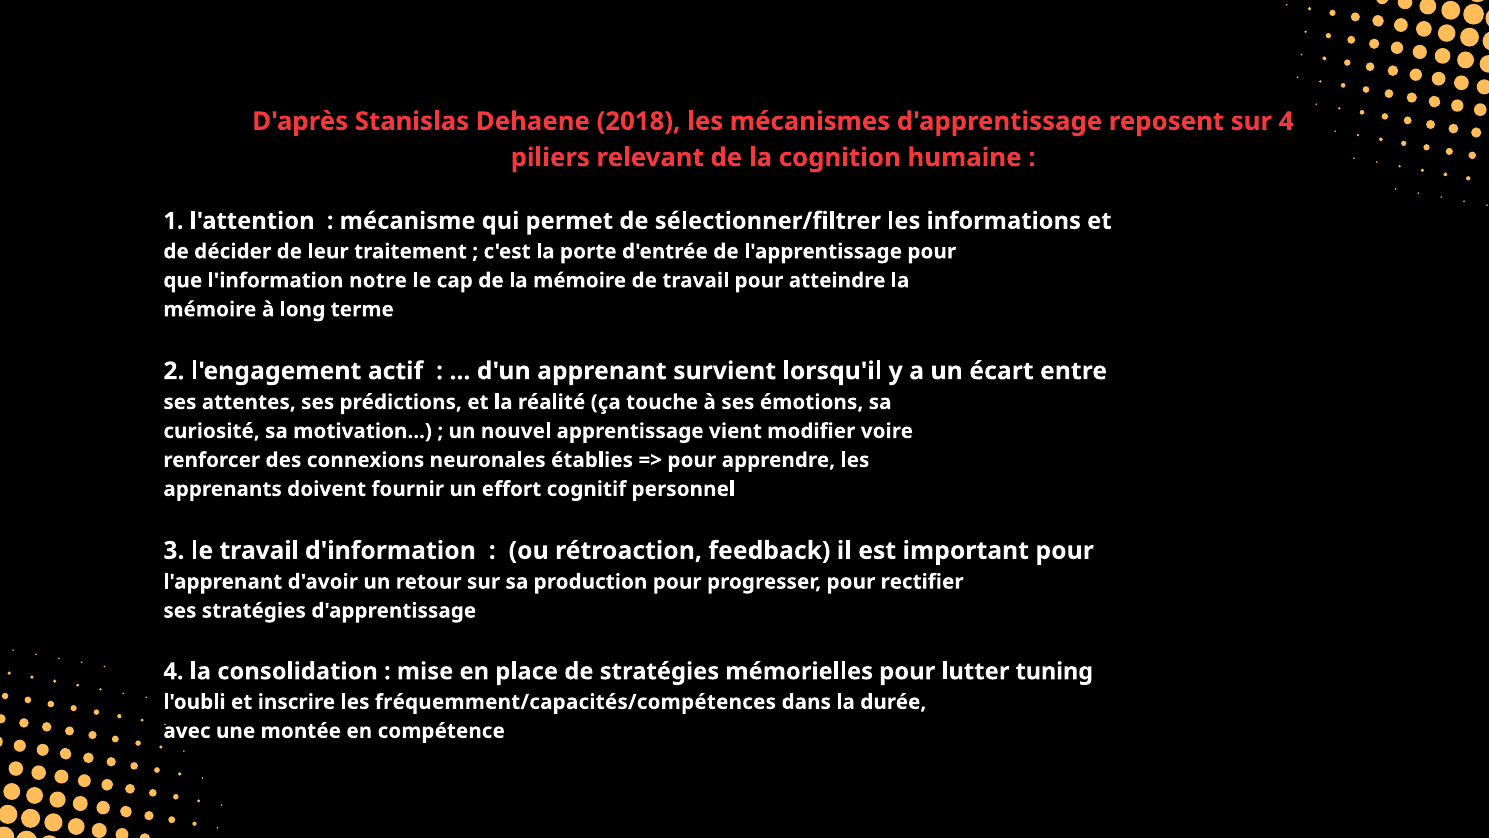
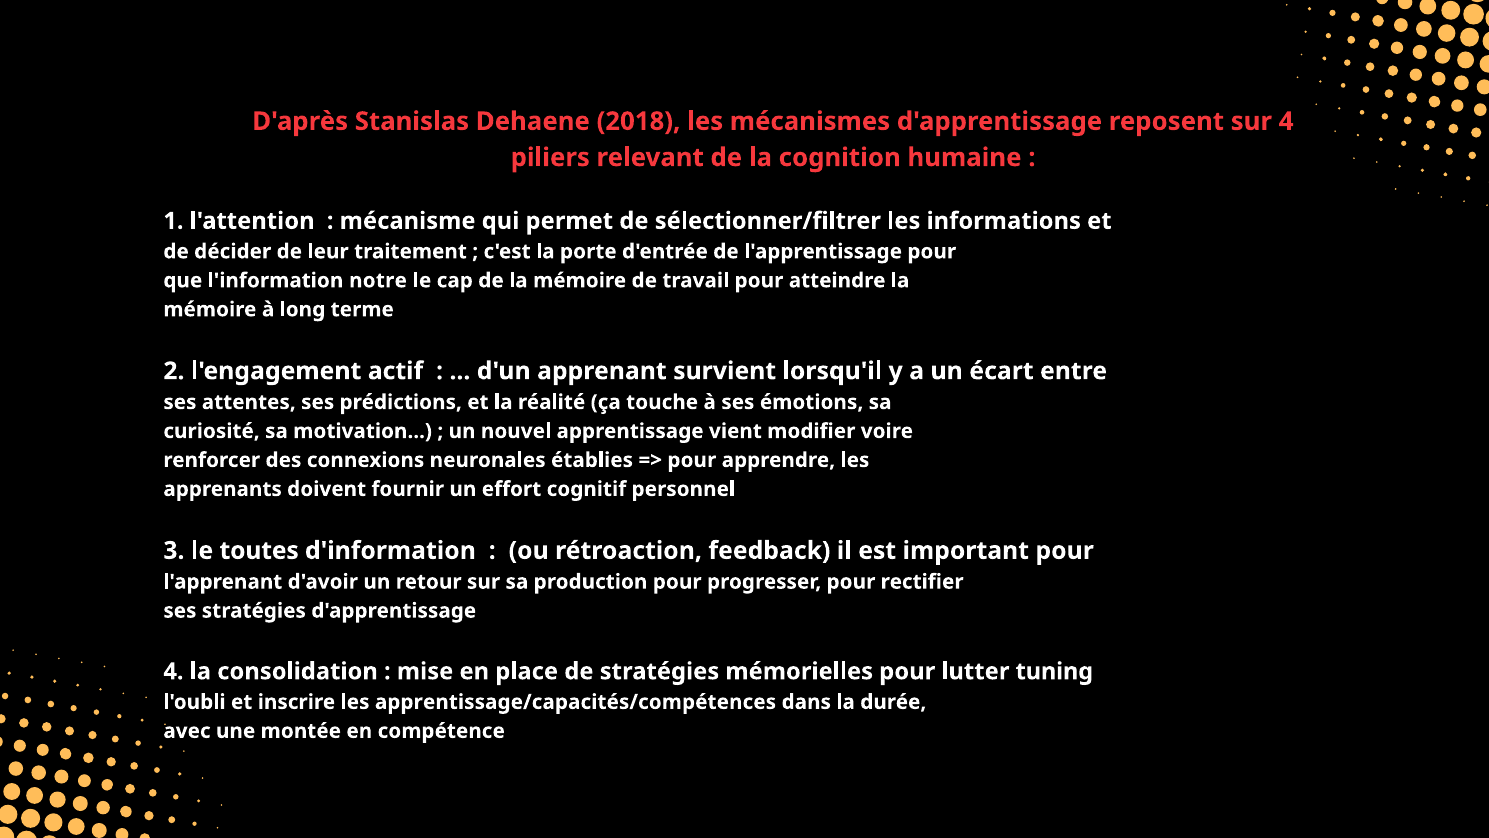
le travail: travail -> toutes
fréquemment/capacités/compétences: fréquemment/capacités/compétences -> apprentissage/capacités/compétences
